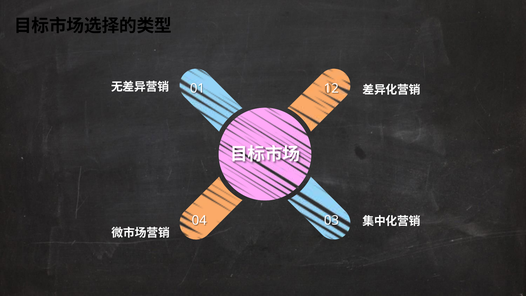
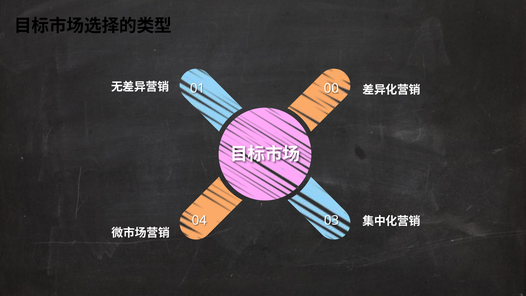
12: 12 -> 00
